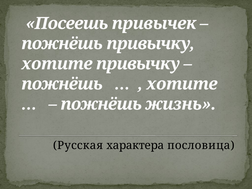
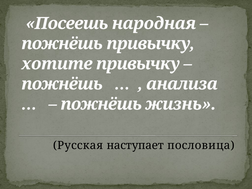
привычек: привычек -> народная
хотите at (182, 84): хотите -> анализа
характера: характера -> наступает
